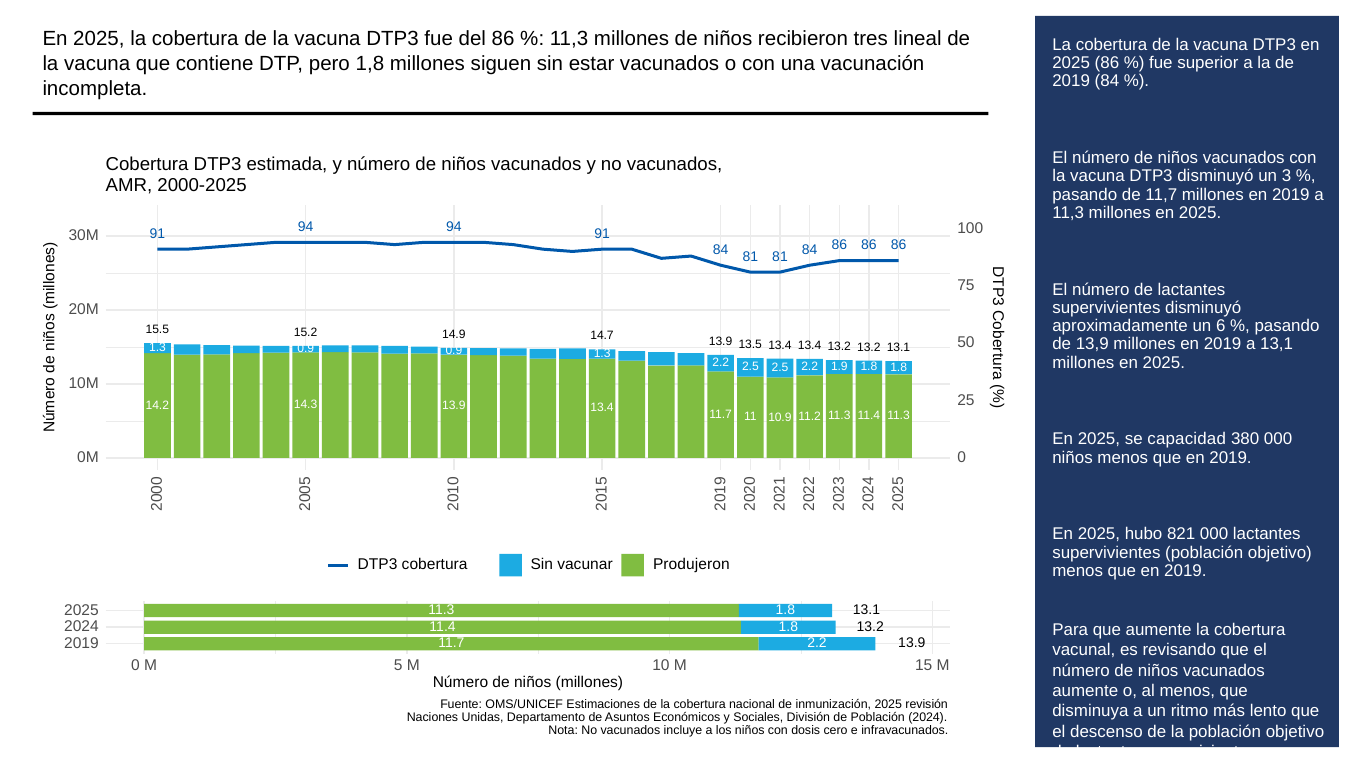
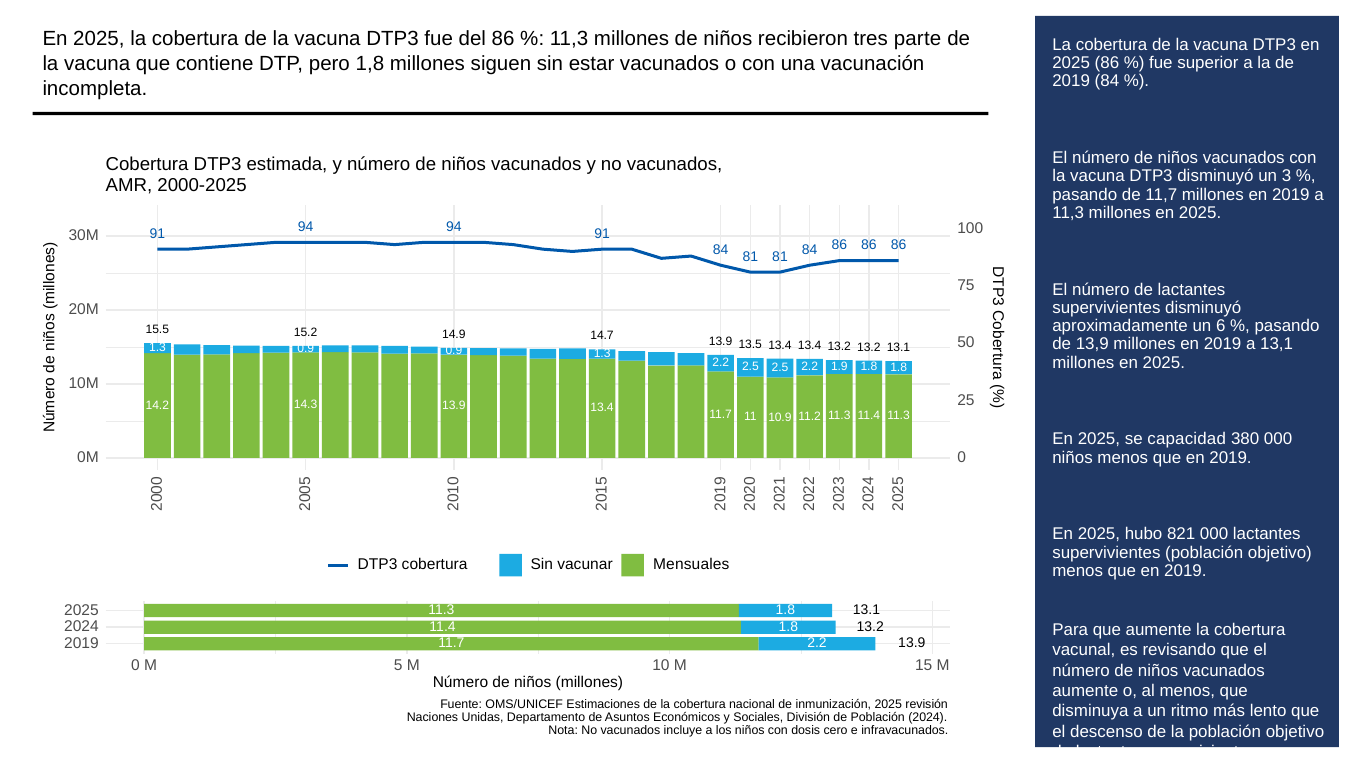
lineal: lineal -> parte
Produjeron: Produjeron -> Mensuales
